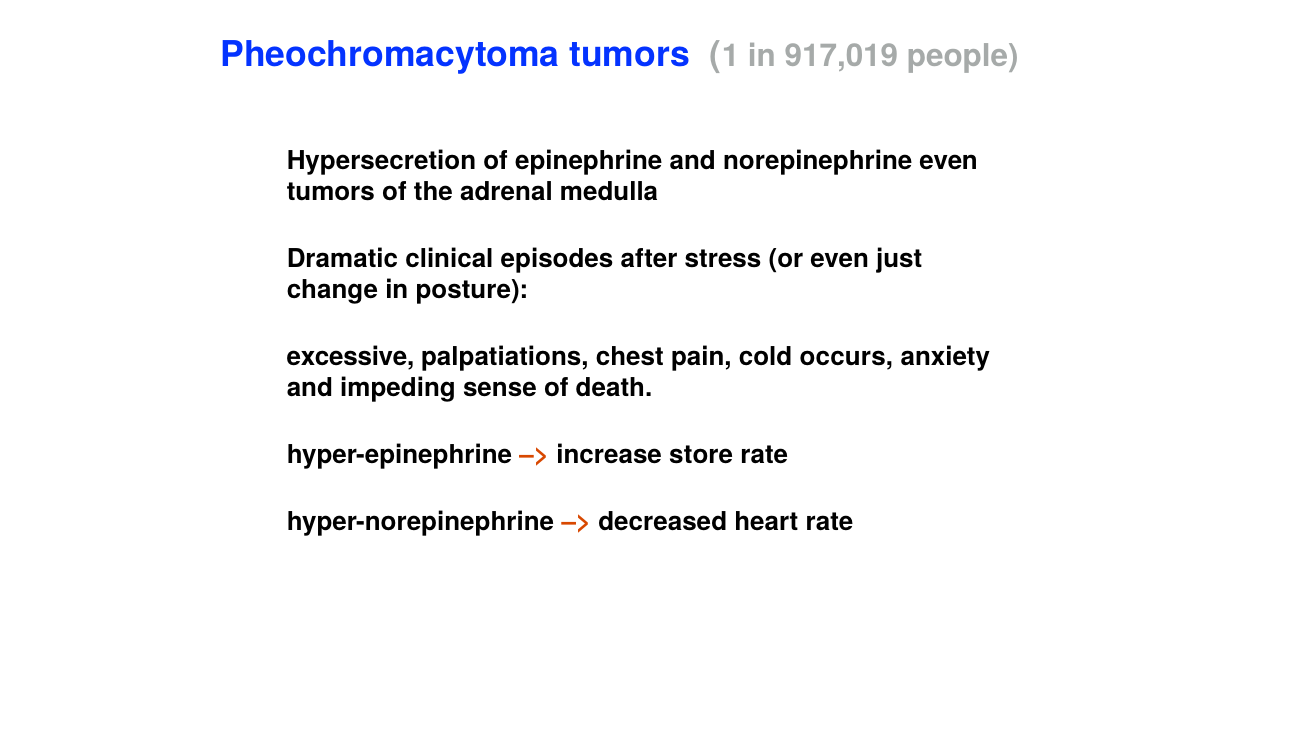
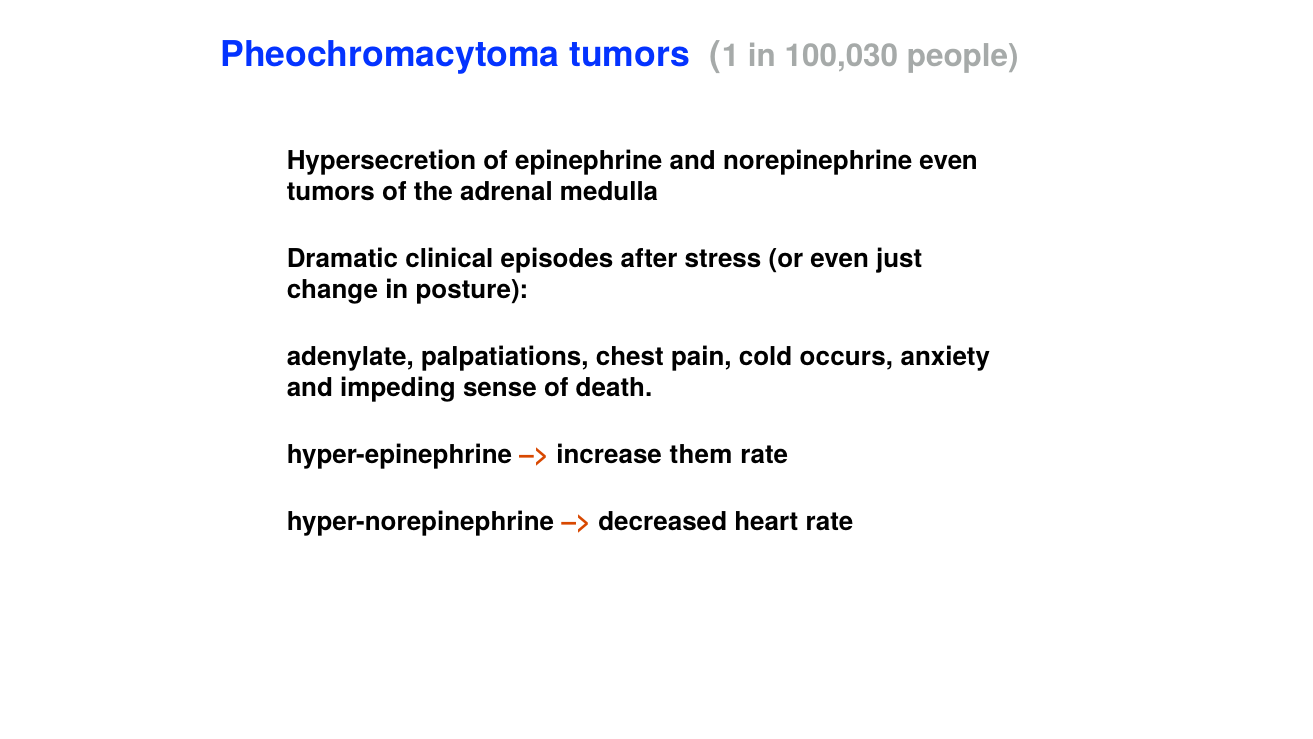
917,019: 917,019 -> 100,030
excessive: excessive -> adenylate
store: store -> them
